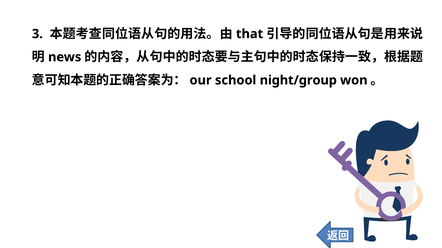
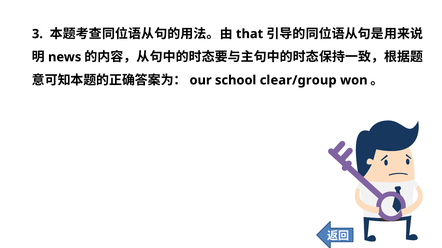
night/group: night/group -> clear/group
